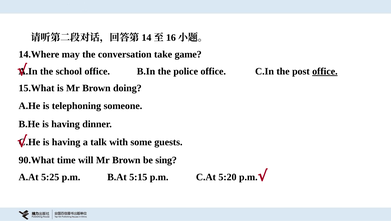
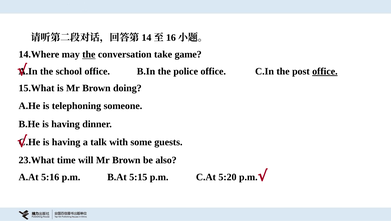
the at (89, 54) underline: none -> present
90.What: 90.What -> 23.What
sing: sing -> also
5:25: 5:25 -> 5:16
